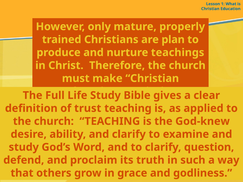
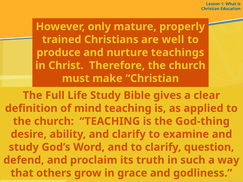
plan: plan -> well
trust: trust -> mind
God-knew: God-knew -> God-thing
